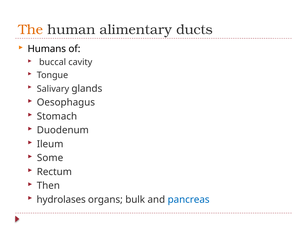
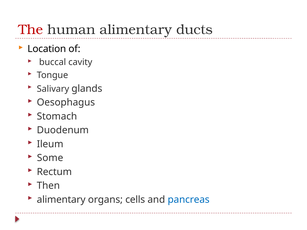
The colour: orange -> red
Humans: Humans -> Location
hydrolases at (61, 200): hydrolases -> alimentary
bulk: bulk -> cells
